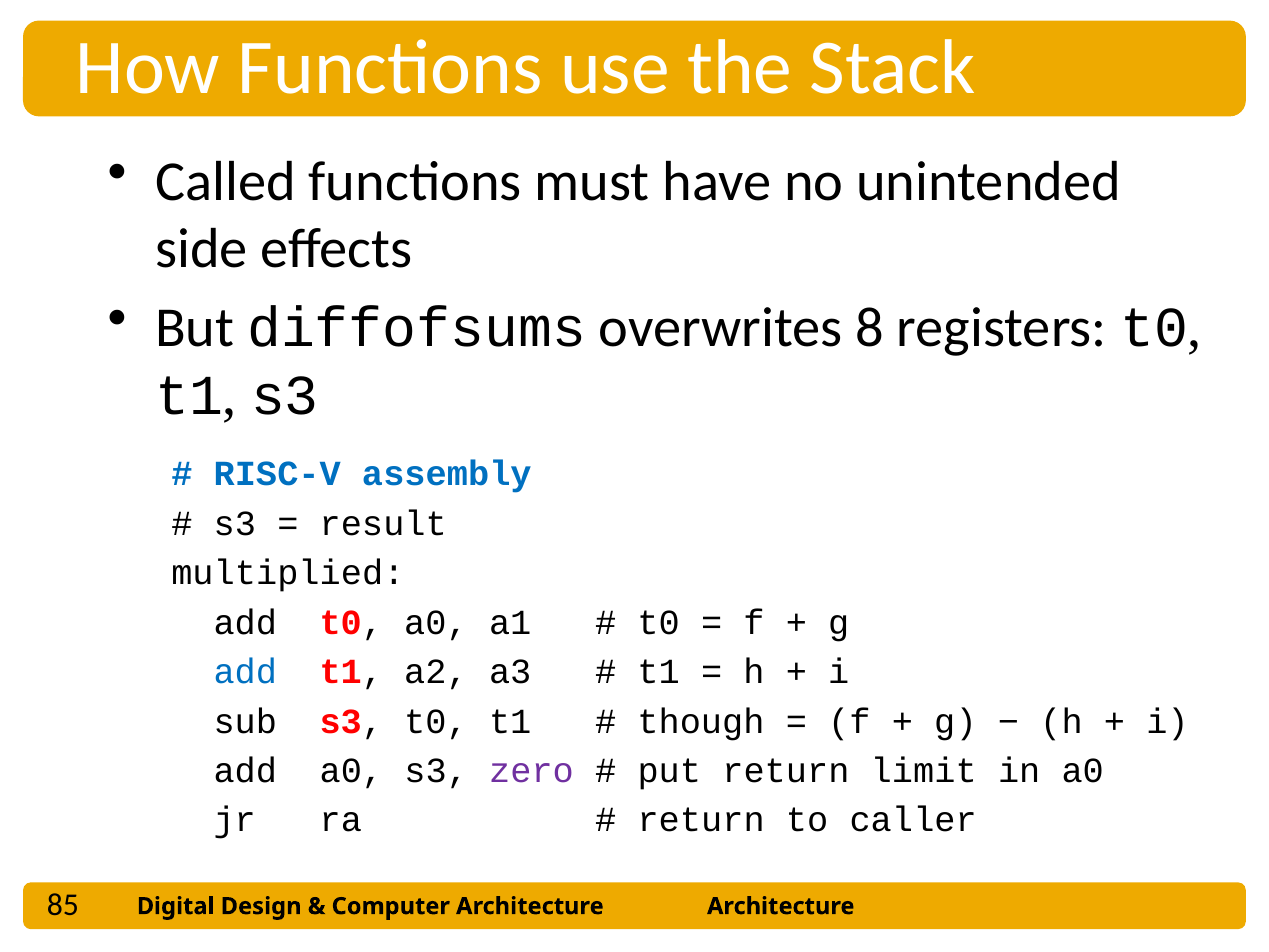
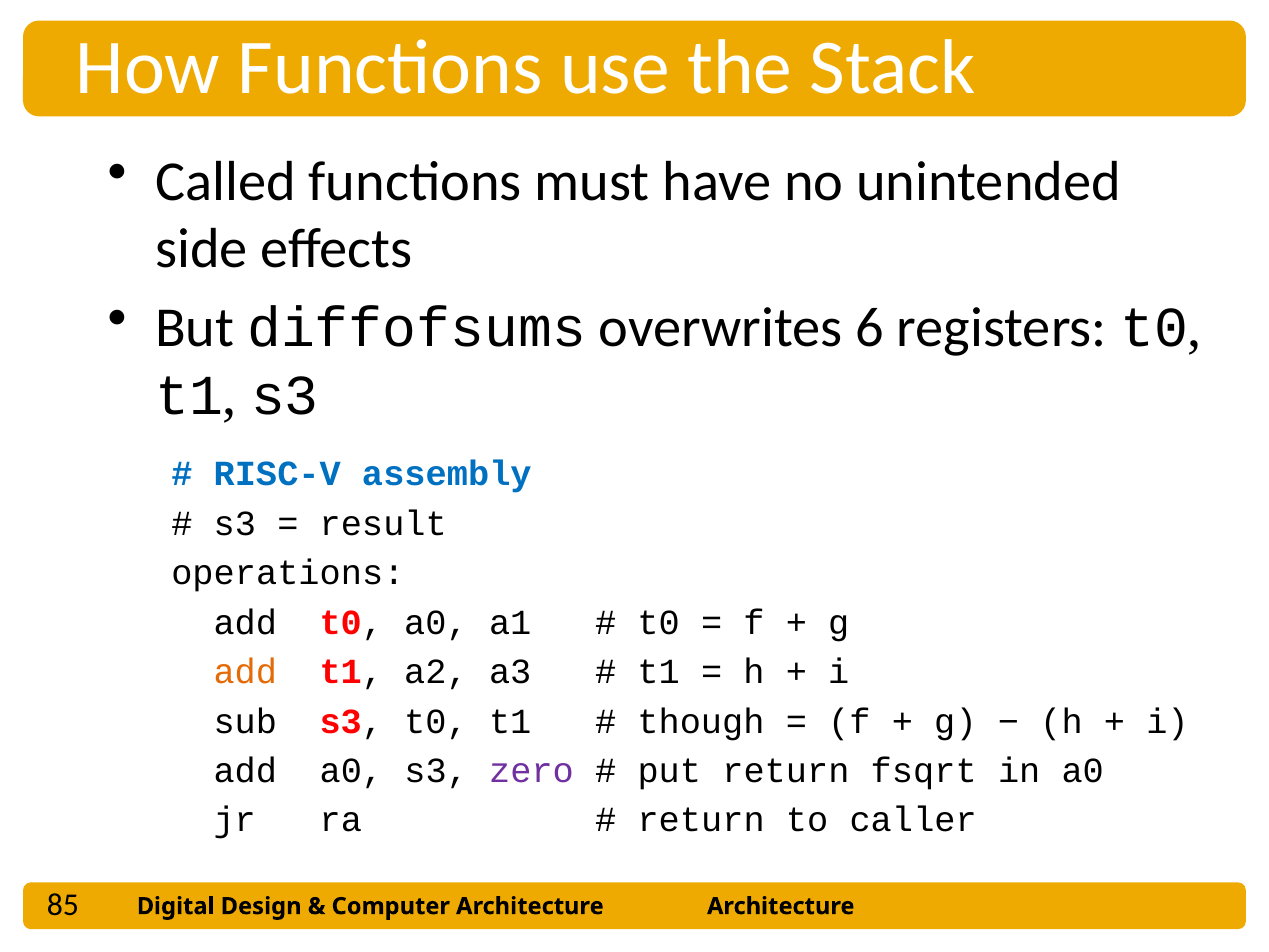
8: 8 -> 6
multiplied: multiplied -> operations
add at (245, 672) colour: blue -> orange
limit: limit -> fsqrt
